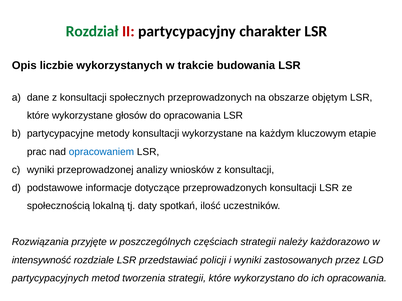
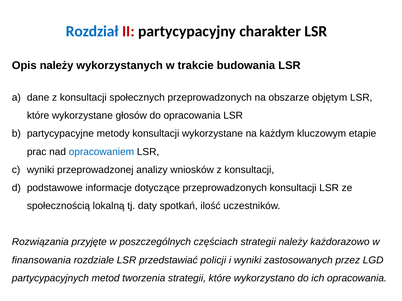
Rozdział colour: green -> blue
Opis liczbie: liczbie -> należy
intensywność: intensywność -> finansowania
